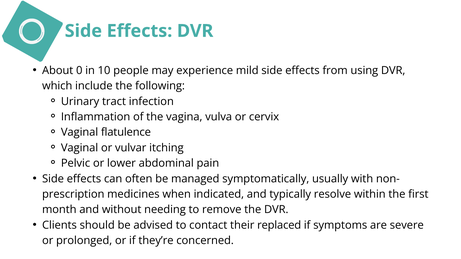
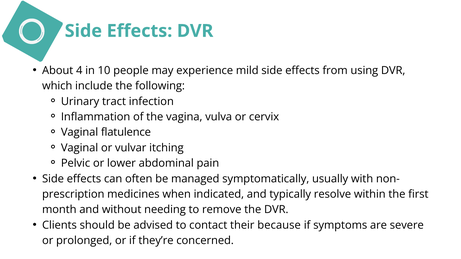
0: 0 -> 4
replaced: replaced -> because
